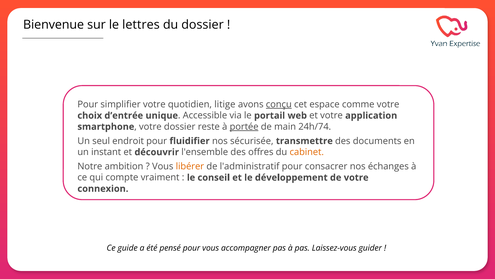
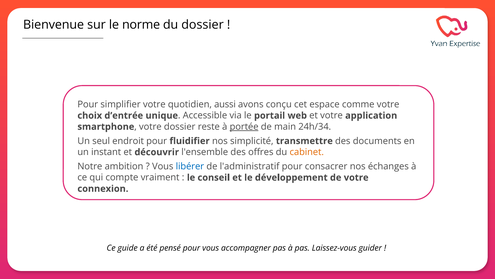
lettres: lettres -> norme
litige: litige -> aussi
conçu underline: present -> none
24h/74: 24h/74 -> 24h/34
sécurisée: sécurisée -> simplicité
libérer colour: orange -> blue
